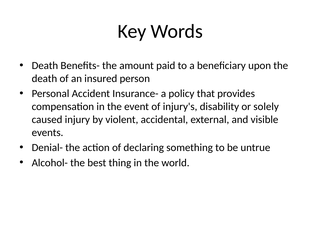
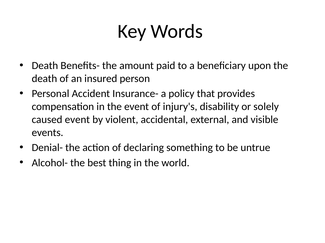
caused injury: injury -> event
